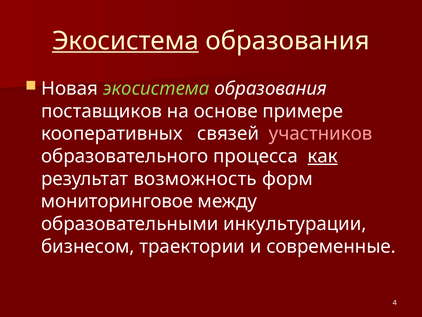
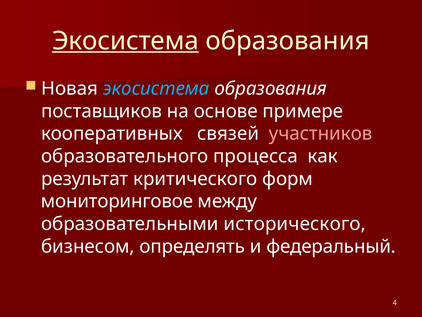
экосистема at (156, 89) colour: light green -> light blue
как underline: present -> none
возможность: возможность -> критического
инкультурации: инкультурации -> исторического
траектории: траектории -> определять
современные: современные -> федеральный
